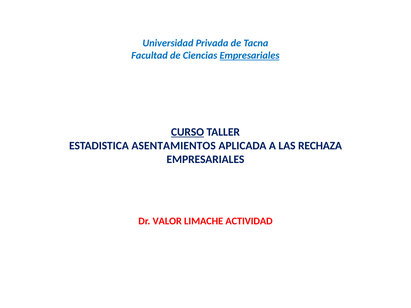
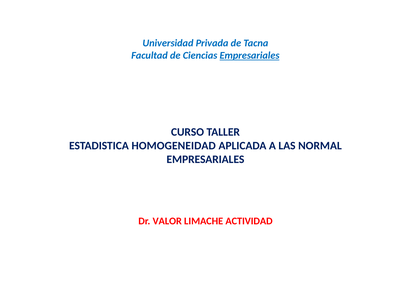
CURSO underline: present -> none
ASENTAMIENTOS: ASENTAMIENTOS -> HOMOGENEIDAD
RECHAZA: RECHAZA -> NORMAL
